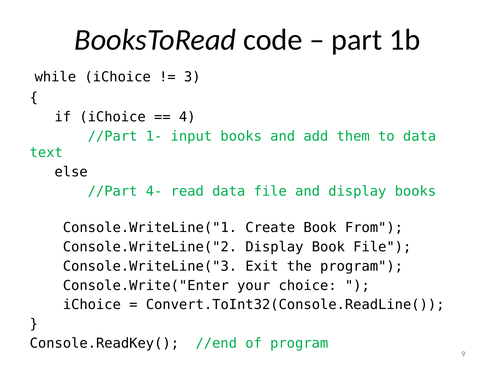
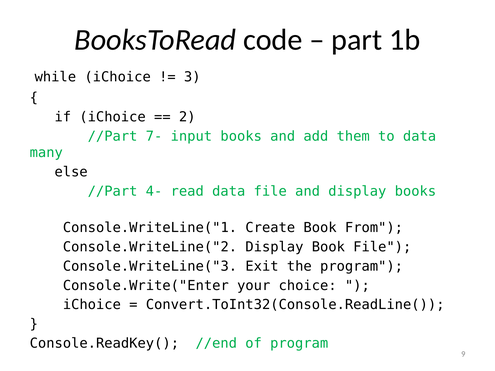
4: 4 -> 2
1-: 1- -> 7-
text: text -> many
